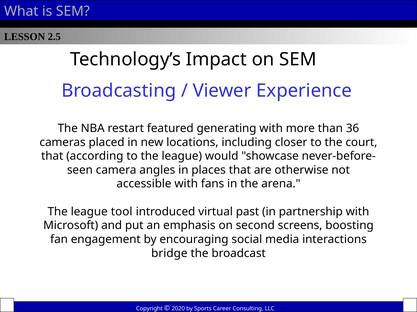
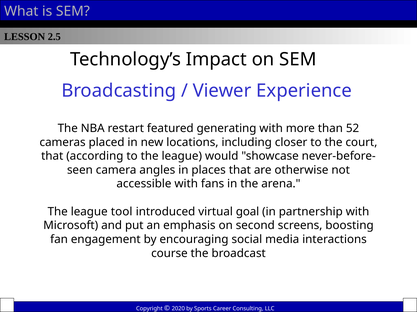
36: 36 -> 52
past: past -> goal
bridge: bridge -> course
